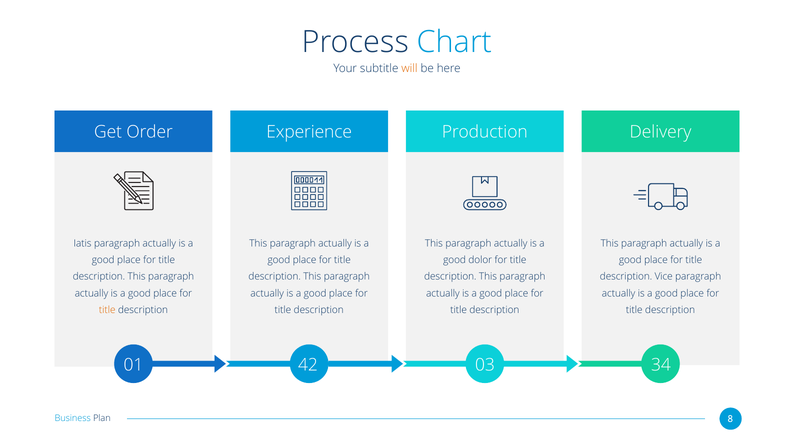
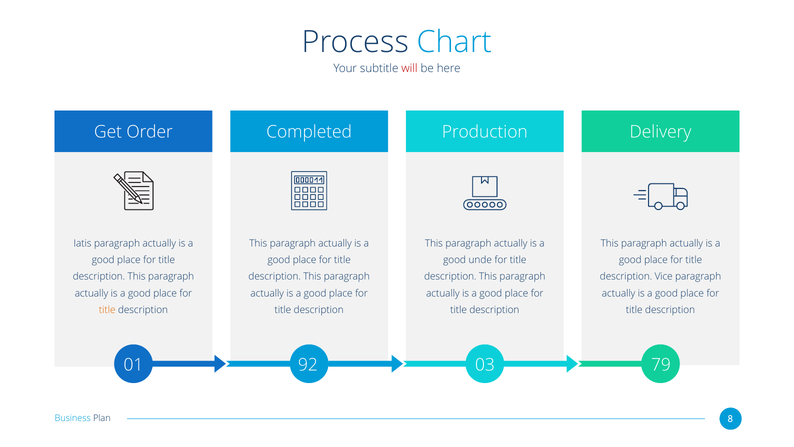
will colour: orange -> red
Experience: Experience -> Completed
dolor: dolor -> unde
42: 42 -> 92
34: 34 -> 79
